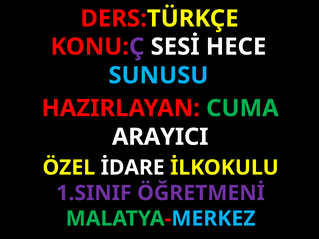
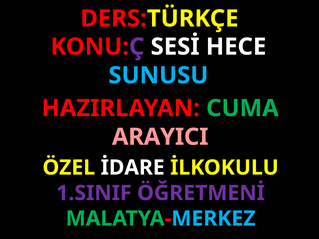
ARAYICI colour: white -> pink
